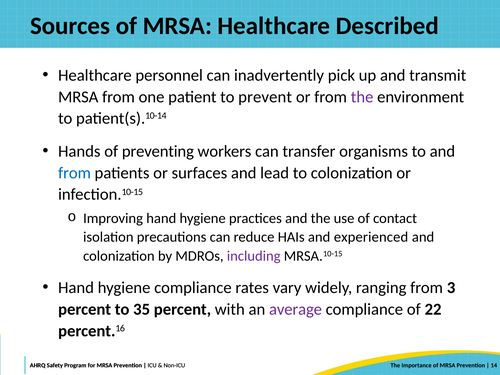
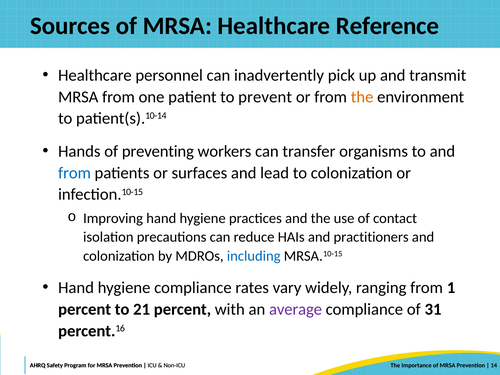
Described: Described -> Reference
the at (362, 97) colour: purple -> orange
experienced: experienced -> practitioners
including colour: purple -> blue
3: 3 -> 1
35: 35 -> 21
22: 22 -> 31
